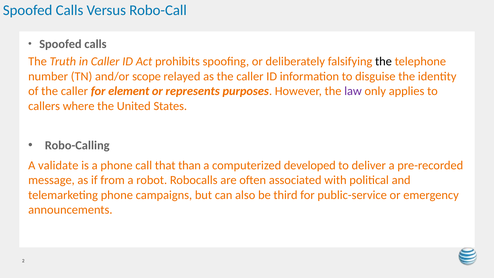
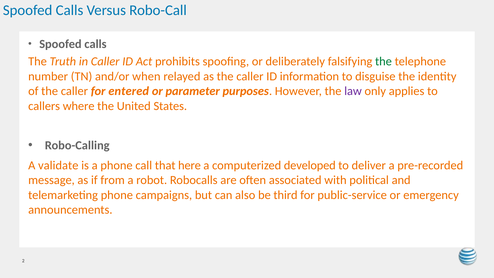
the at (383, 61) colour: black -> green
scope: scope -> when
element: element -> entered
represents: represents -> parameter
than: than -> here
